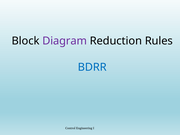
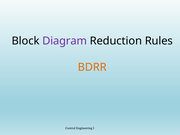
BDRR colour: blue -> orange
